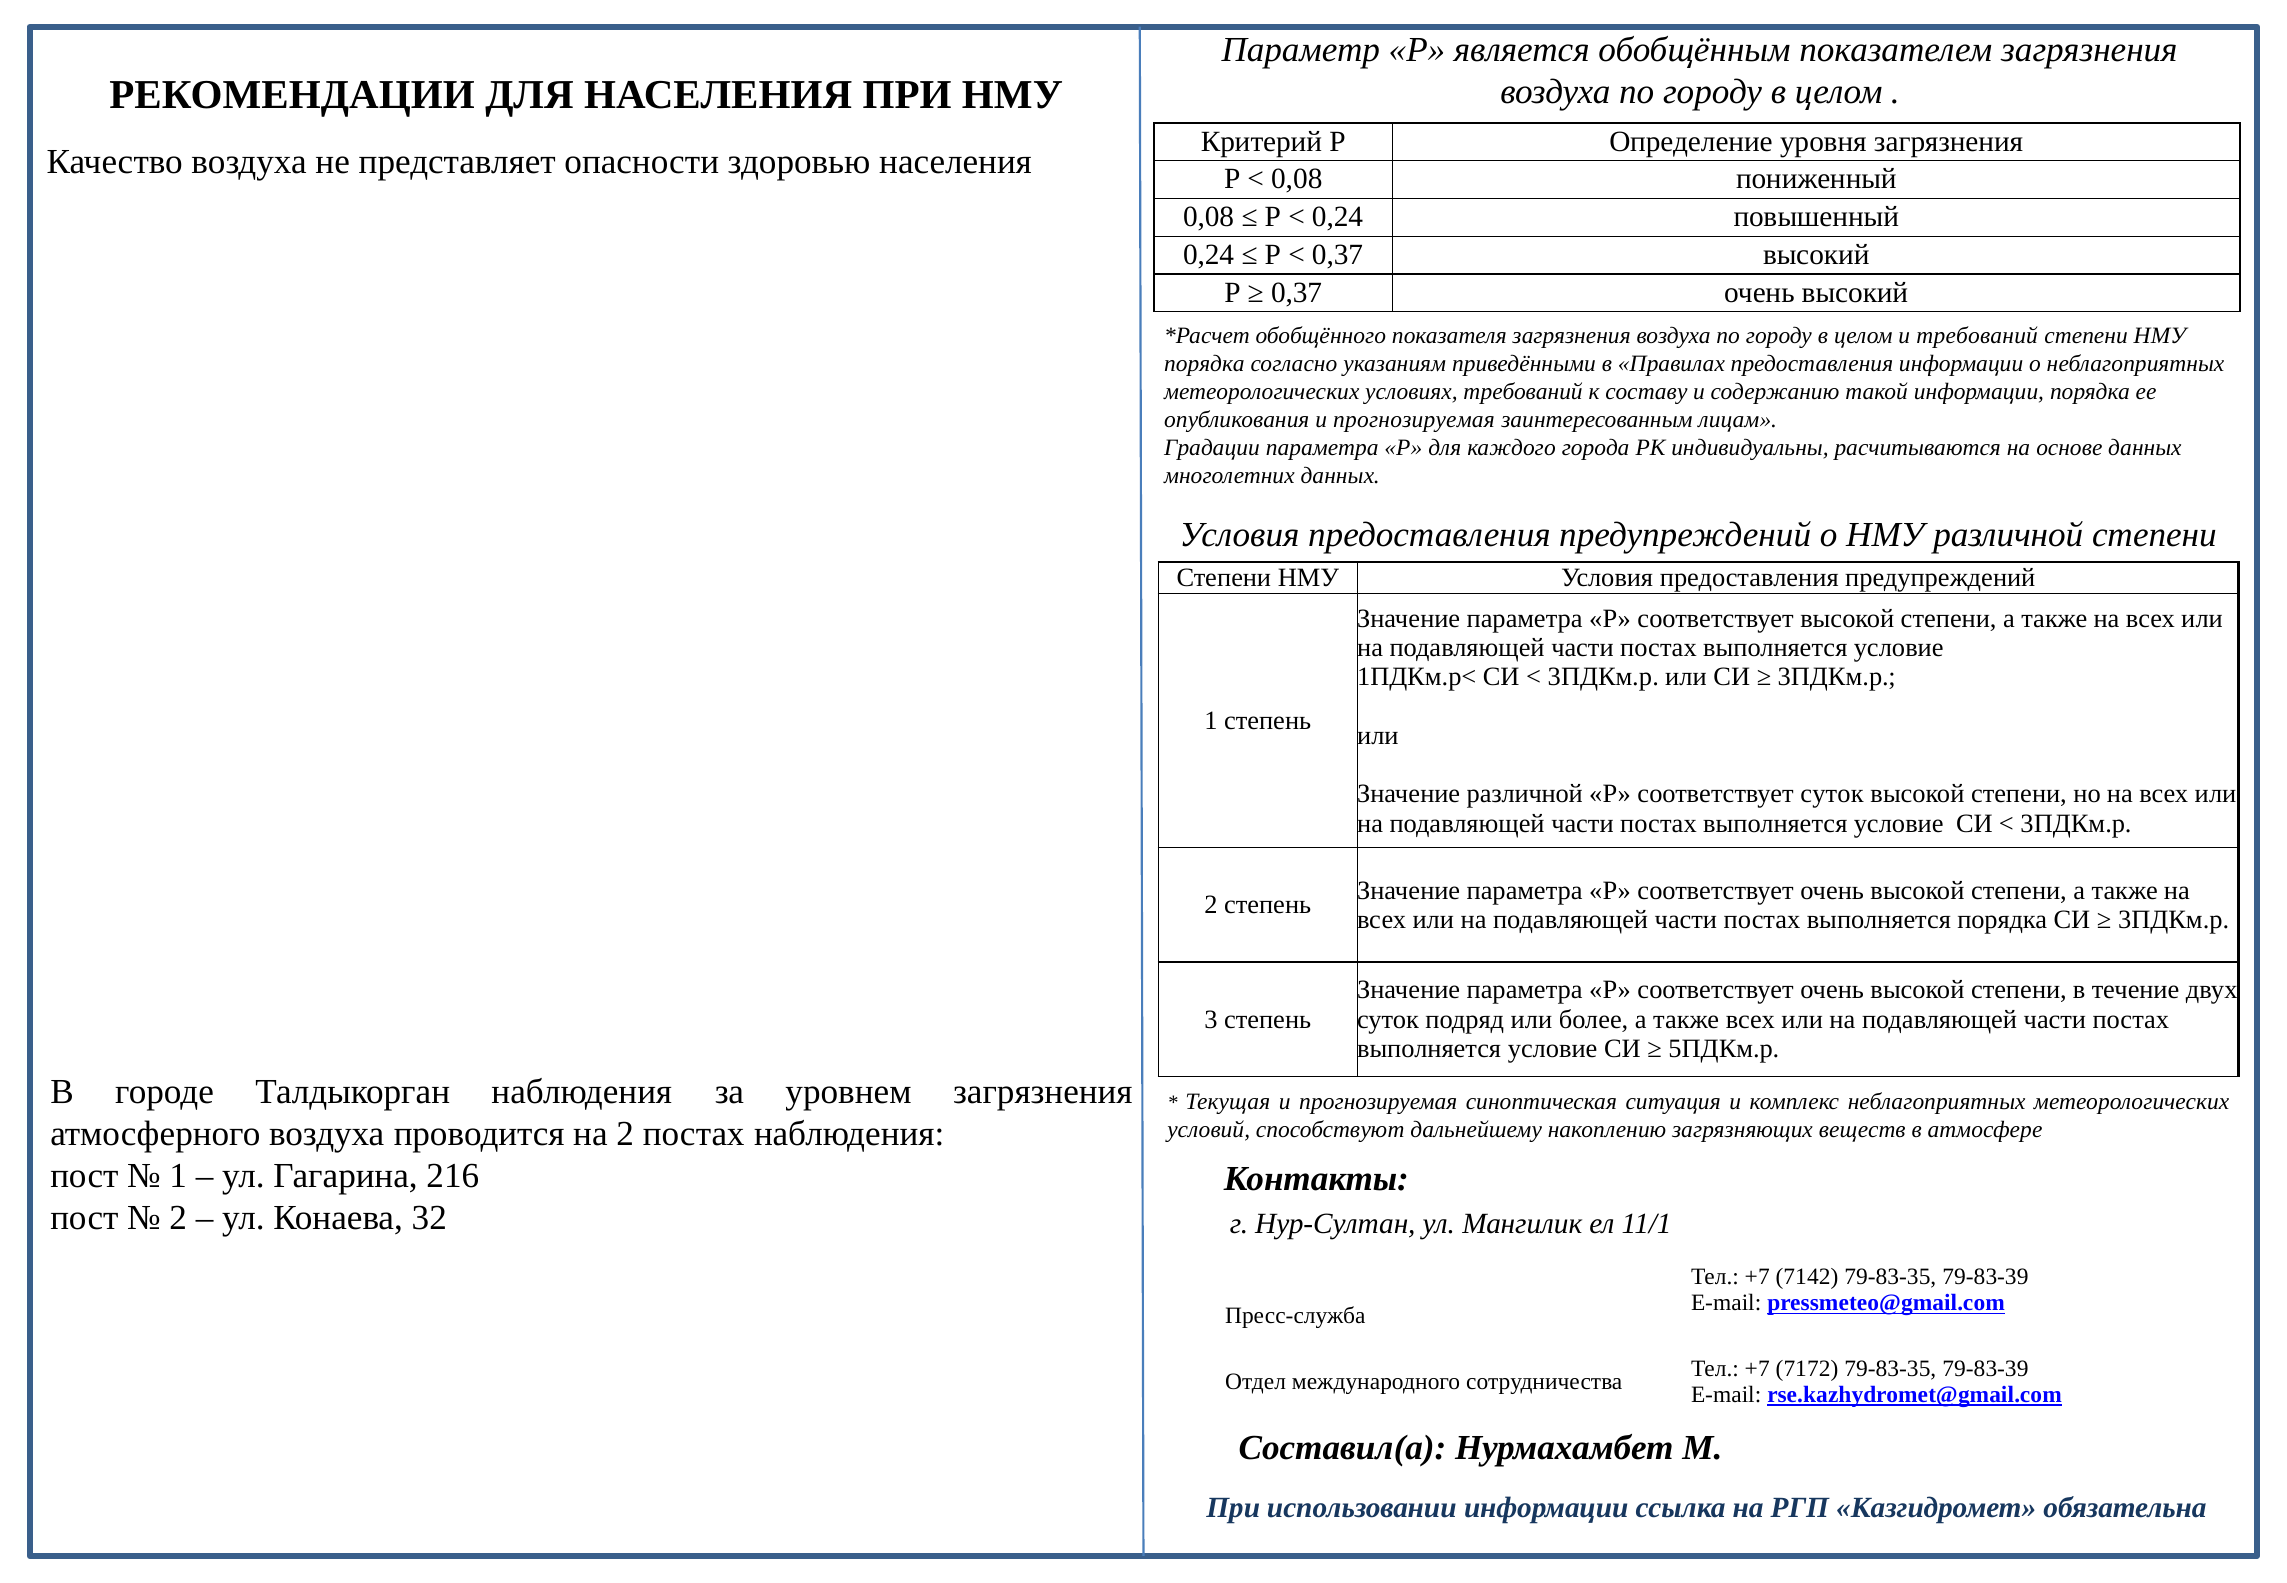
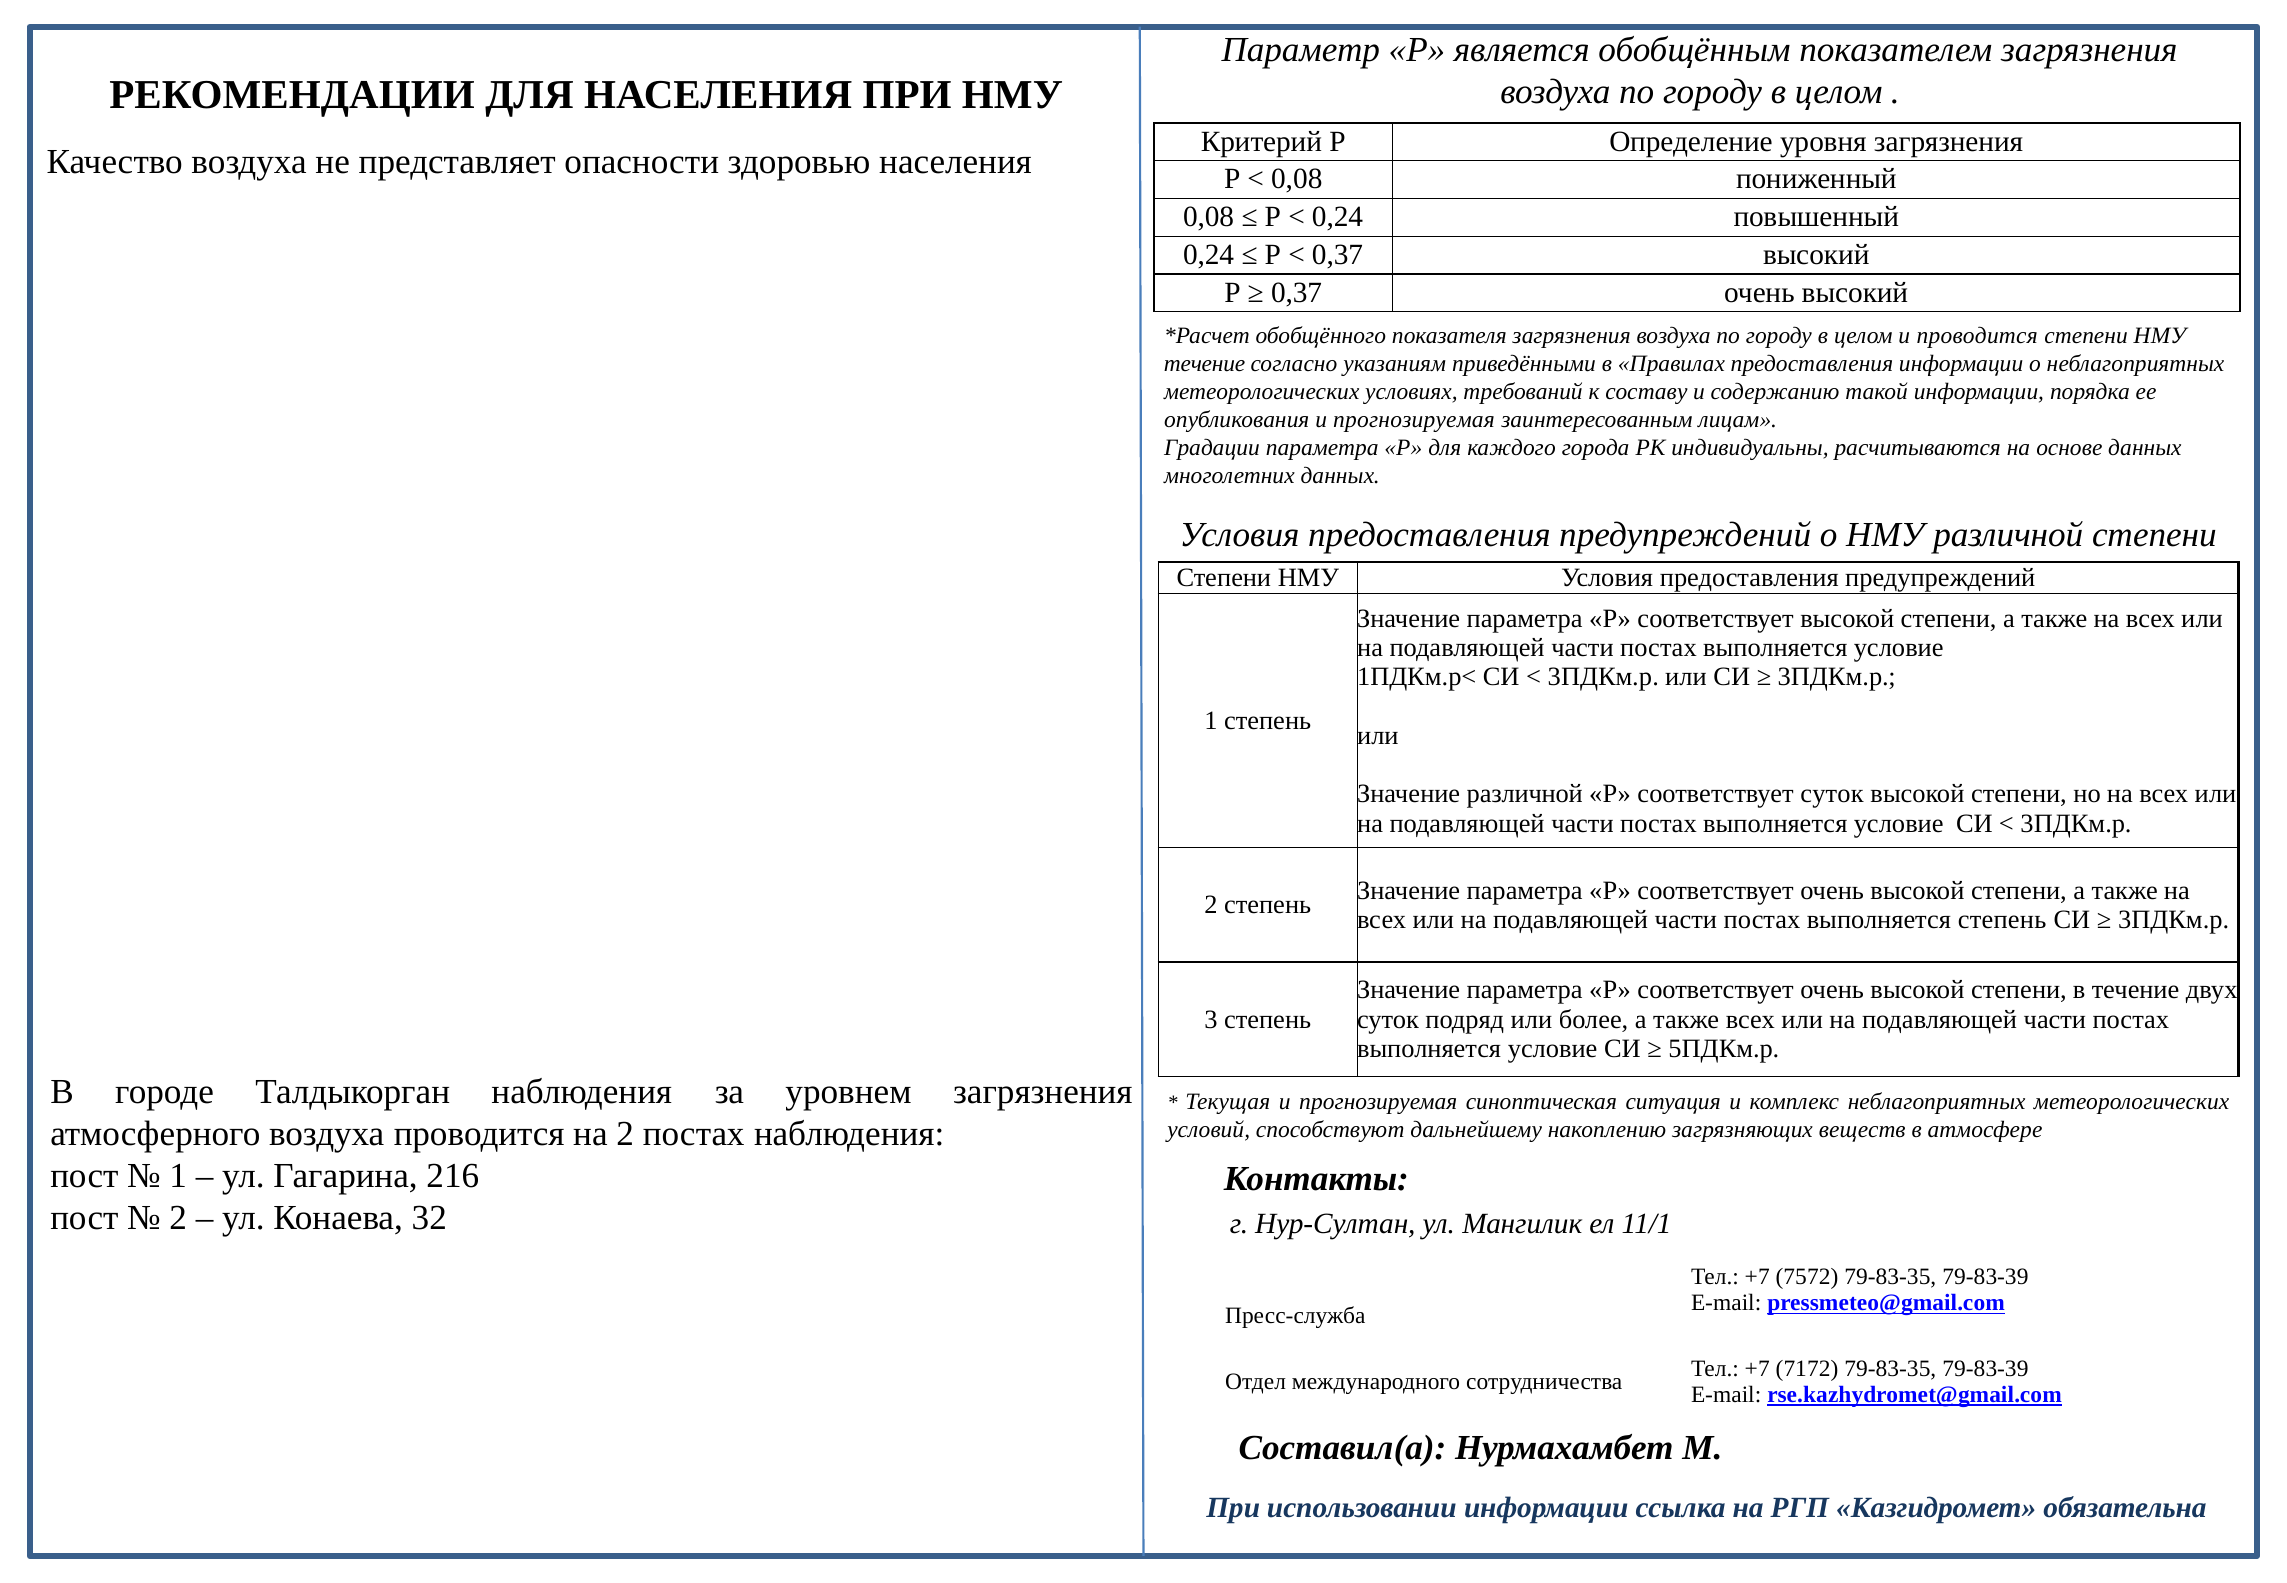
и требований: требований -> проводится
порядка at (1204, 364): порядка -> течение
выполняется порядка: порядка -> степень
7142: 7142 -> 7572
